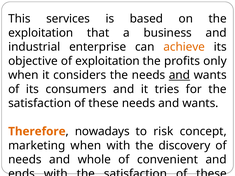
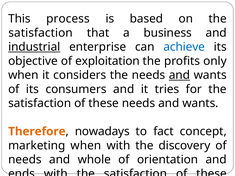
services: services -> process
exploitation at (41, 33): exploitation -> satisfaction
industrial underline: none -> present
achieve colour: orange -> blue
risk: risk -> fact
convenient: convenient -> orientation
